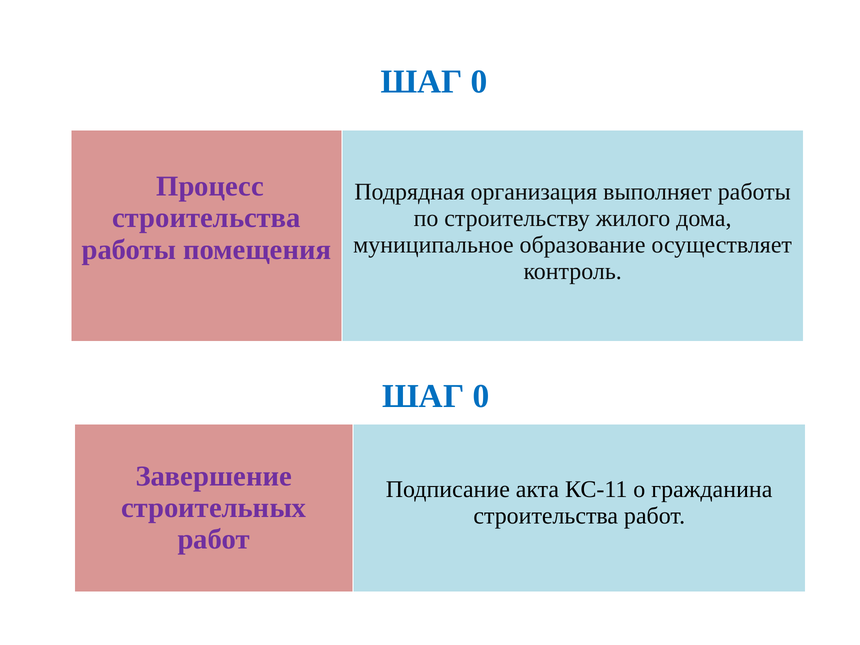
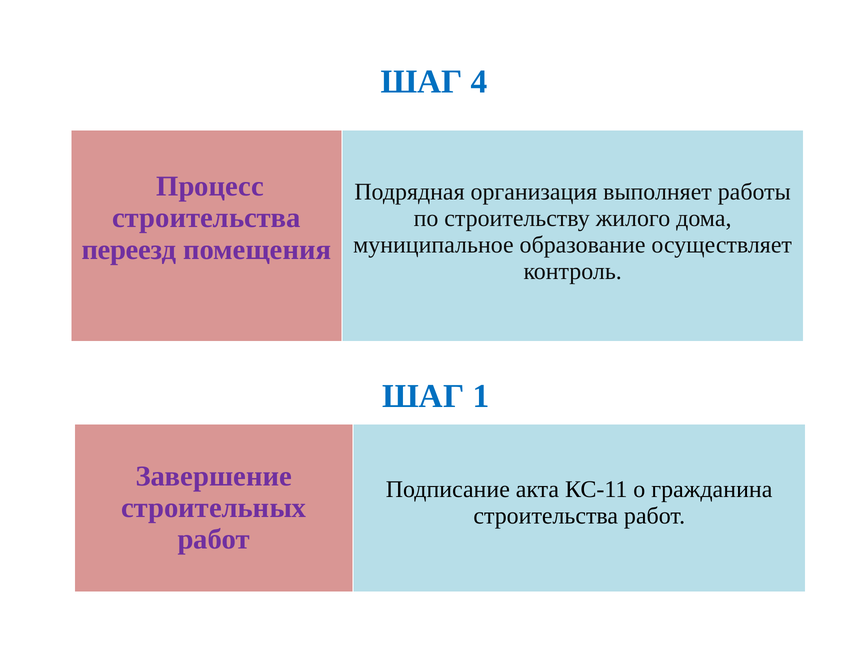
0 at (479, 82): 0 -> 4
работы at (129, 250): работы -> переезд
0 at (481, 396): 0 -> 1
